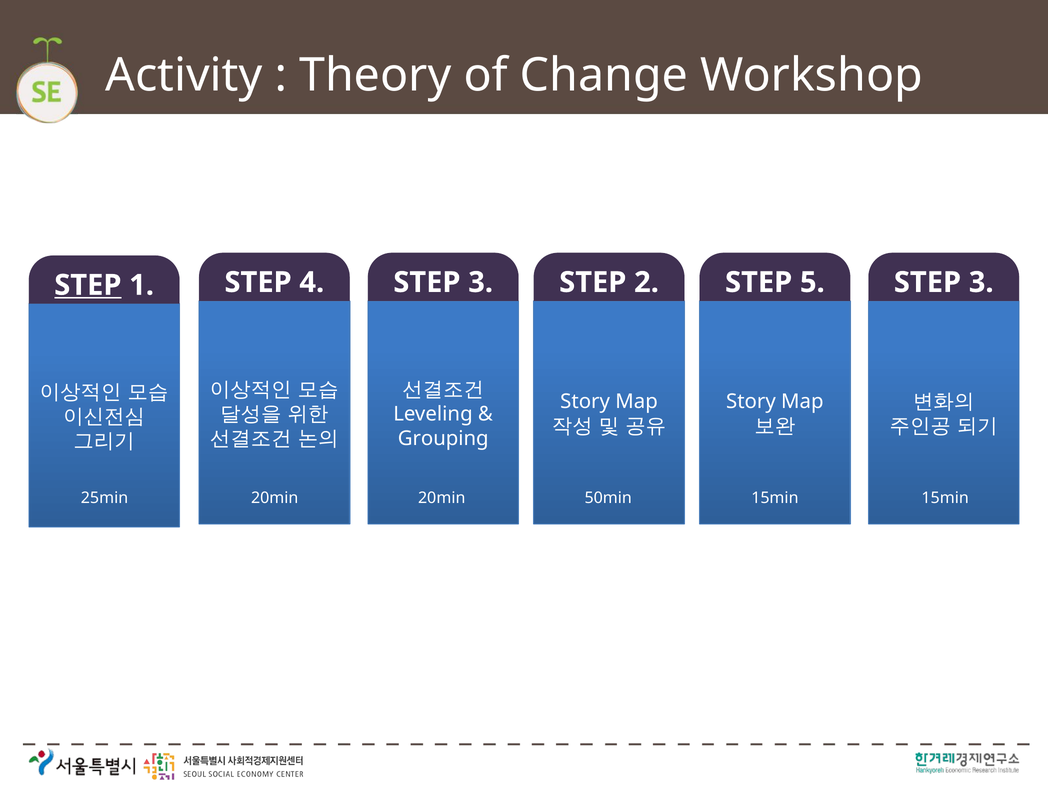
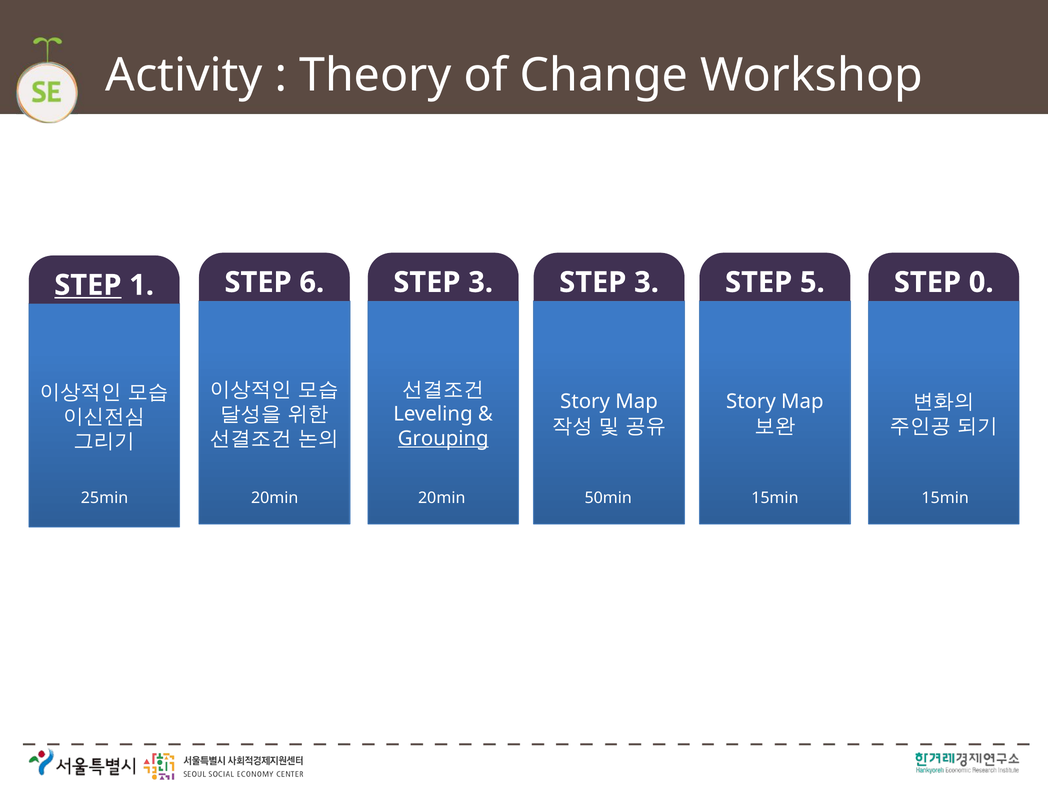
4: 4 -> 6
2 at (646, 282): 2 -> 3
3 at (981, 282): 3 -> 0
Grouping underline: none -> present
